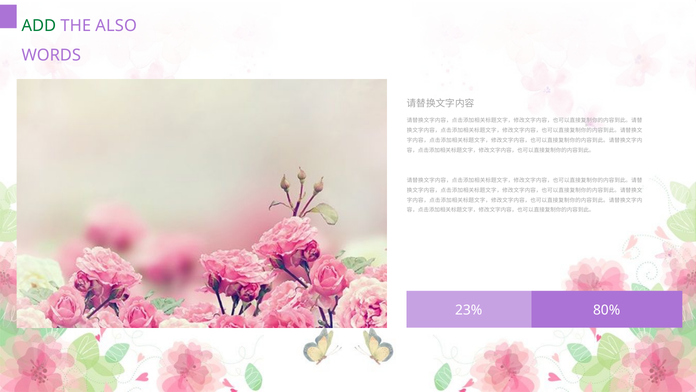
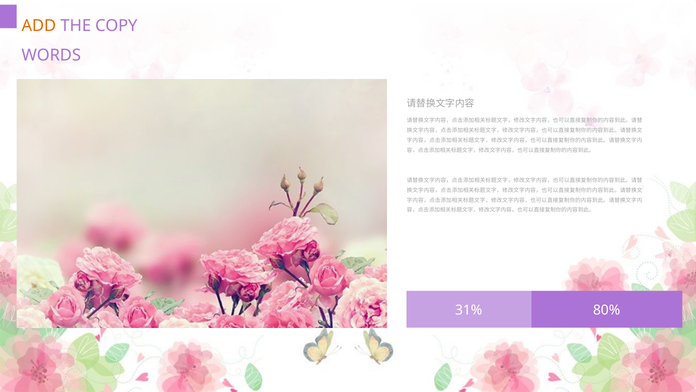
ADD colour: green -> orange
ALSO: ALSO -> COPY
23%: 23% -> 31%
